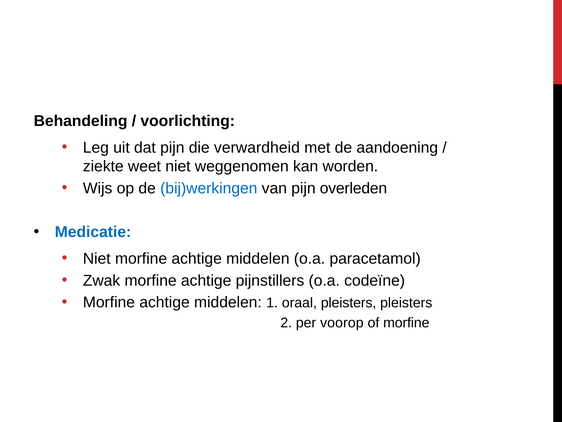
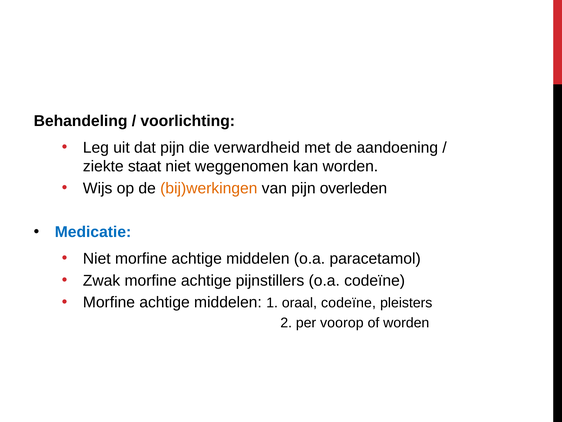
weet: weet -> staat
bij)werkingen colour: blue -> orange
oraal pleisters: pleisters -> codeïne
of morfine: morfine -> worden
